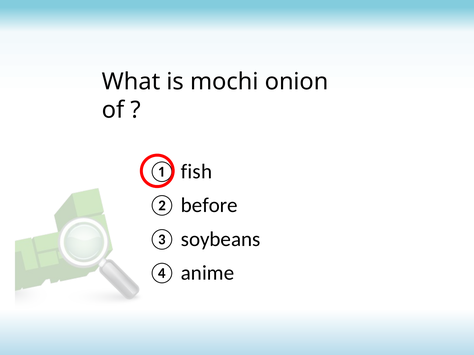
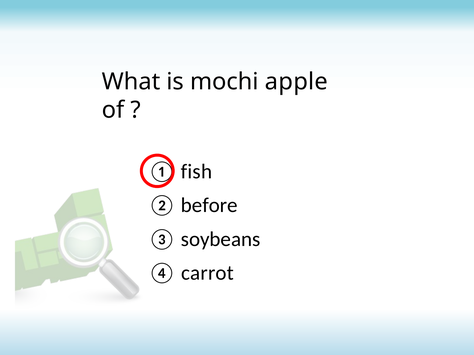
onion: onion -> apple
anime: anime -> carrot
